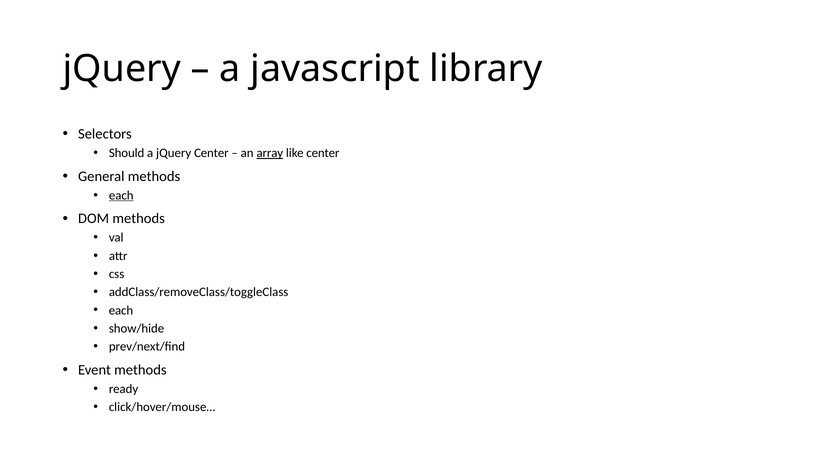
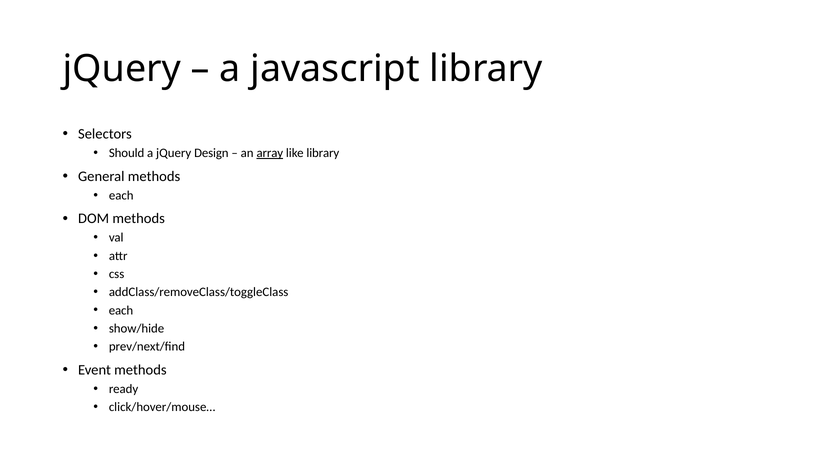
jQuery Center: Center -> Design
like center: center -> library
each at (121, 195) underline: present -> none
